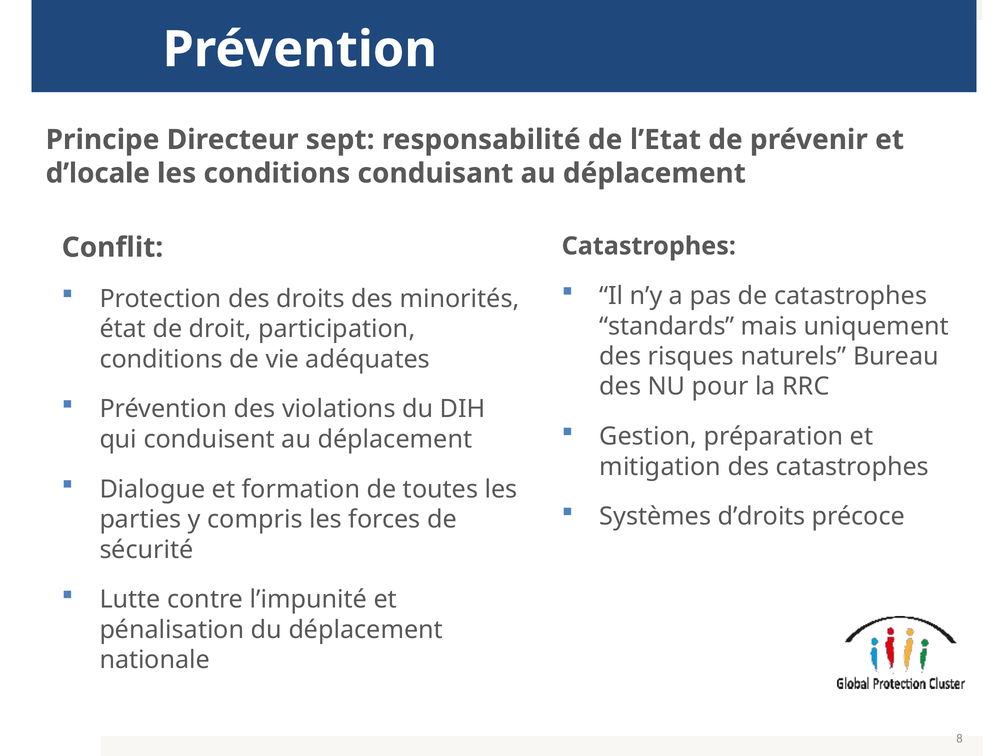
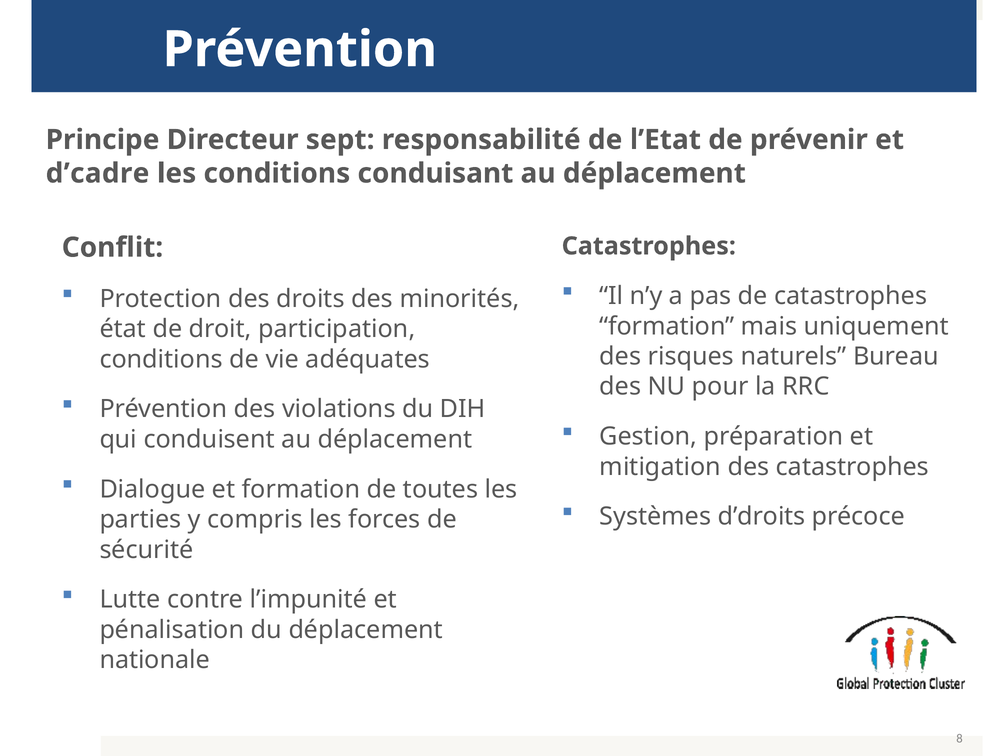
d’locale: d’locale -> d’cadre
standards at (667, 326): standards -> formation
